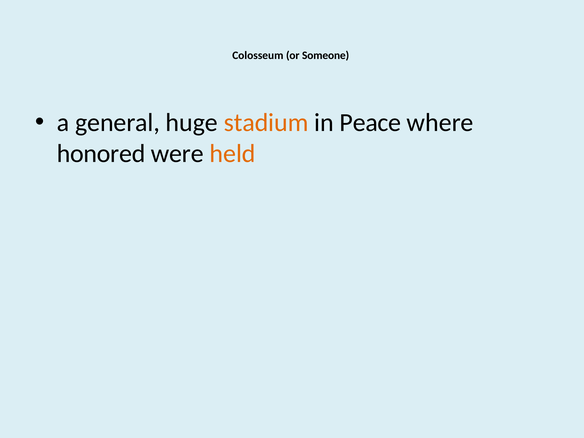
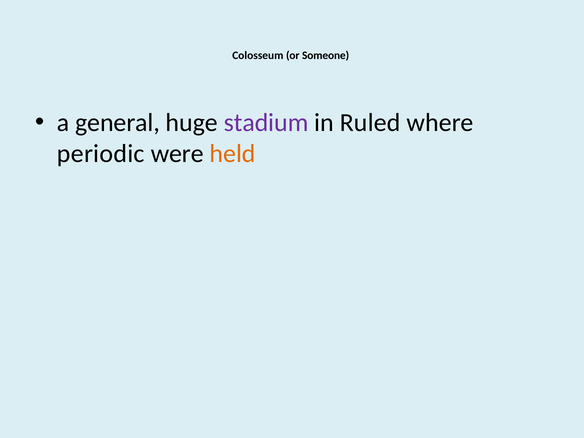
stadium colour: orange -> purple
Peace: Peace -> Ruled
honored: honored -> periodic
